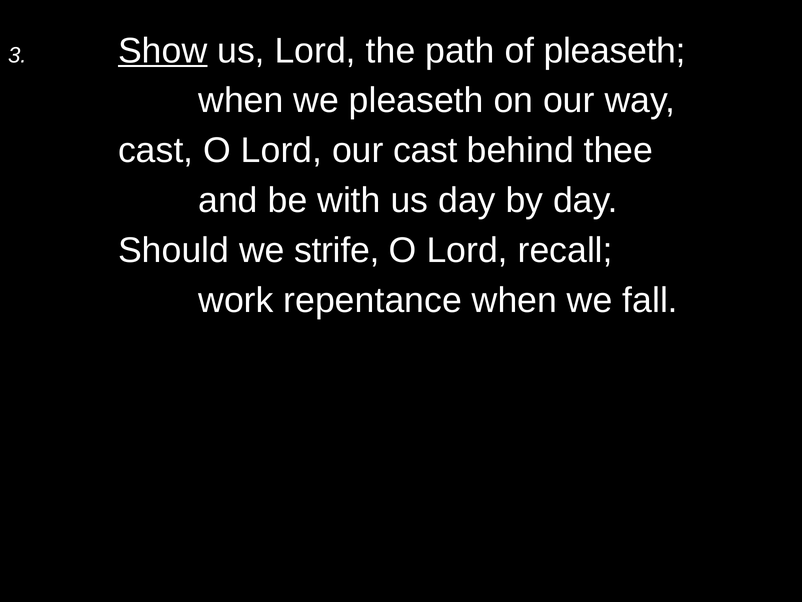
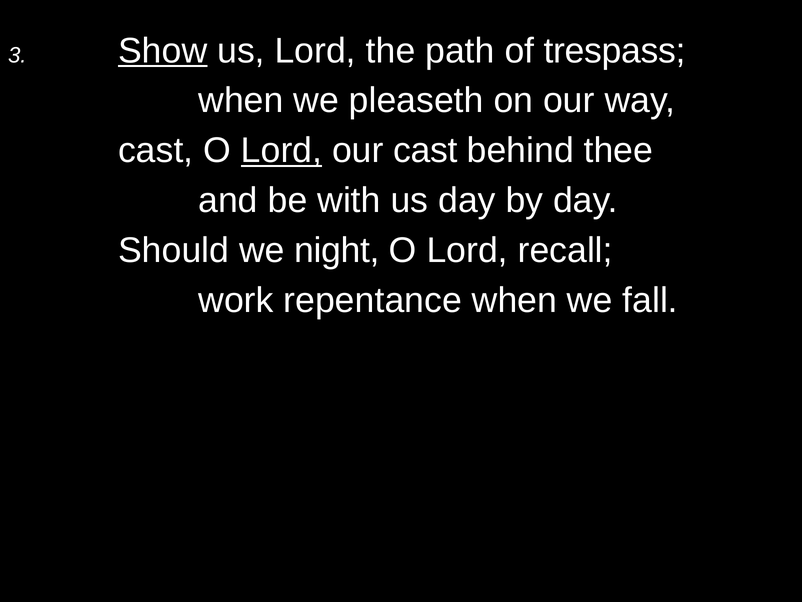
of pleaseth: pleaseth -> trespass
Lord at (282, 151) underline: none -> present
strife: strife -> night
